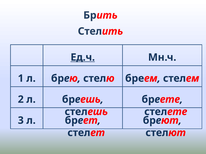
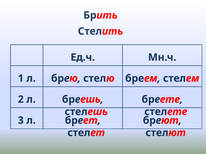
Ед.ч underline: present -> none
